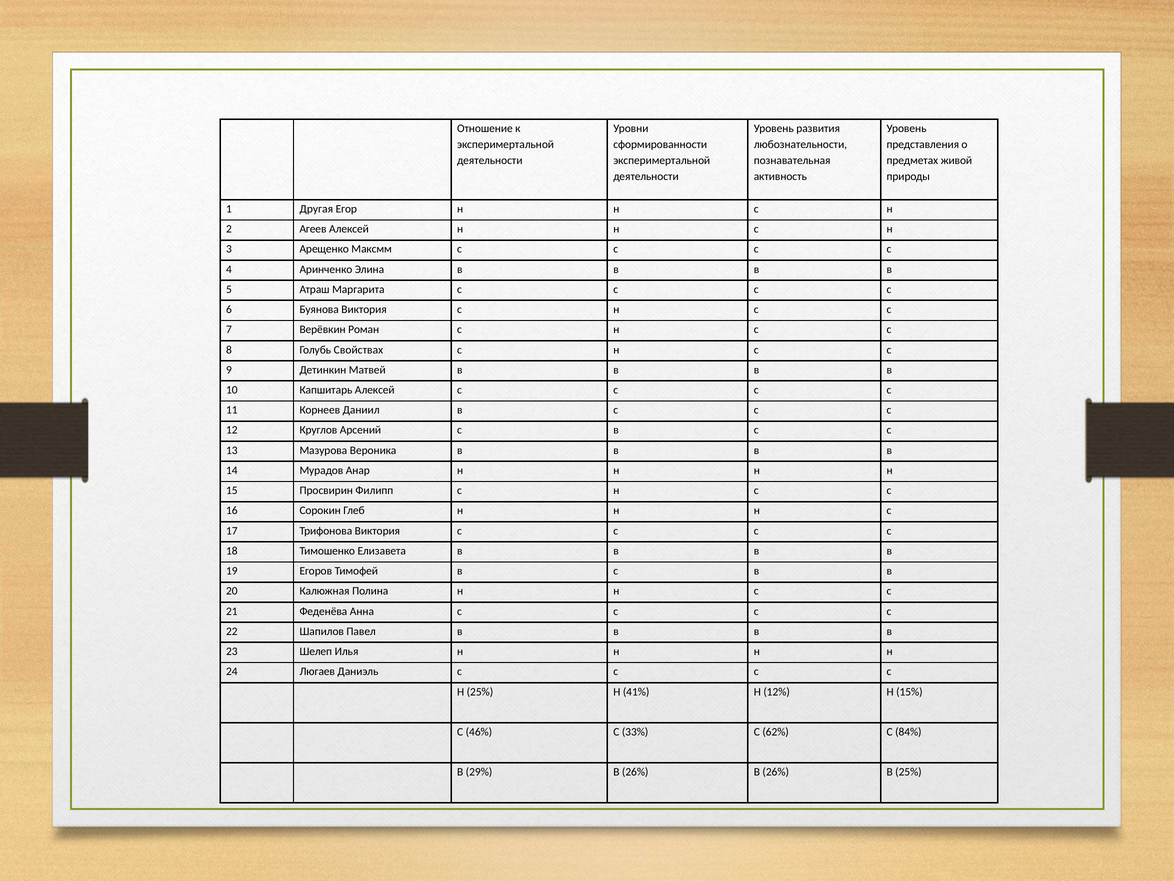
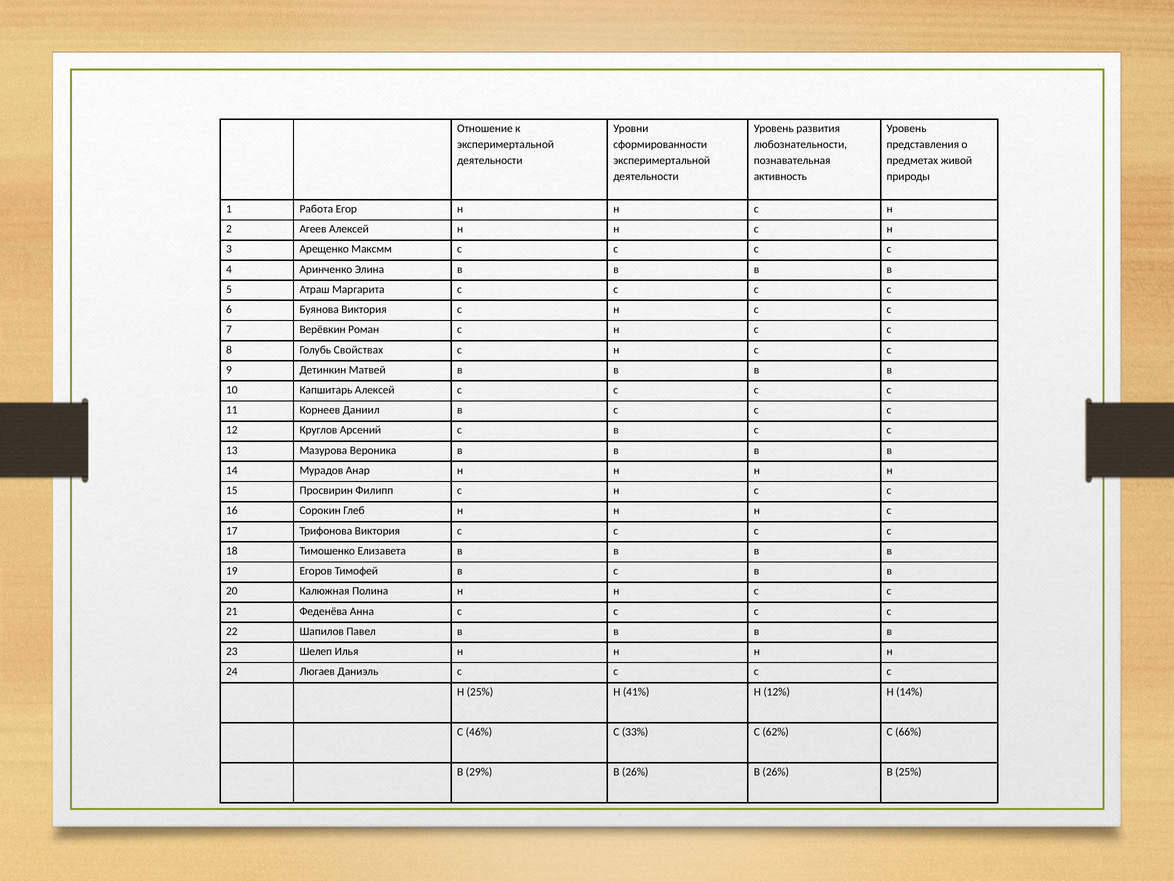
Другая: Другая -> Работа
15%: 15% -> 14%
84%: 84% -> 66%
